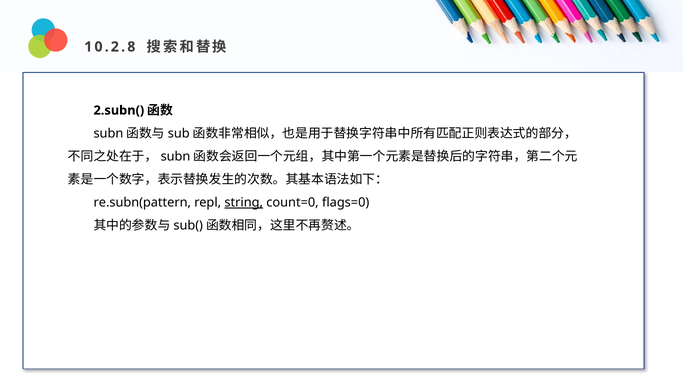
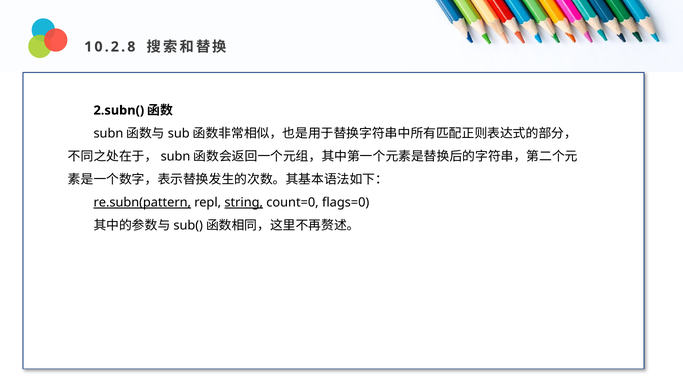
re.subn(pattern underline: none -> present
